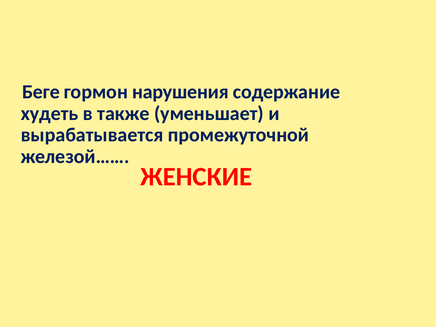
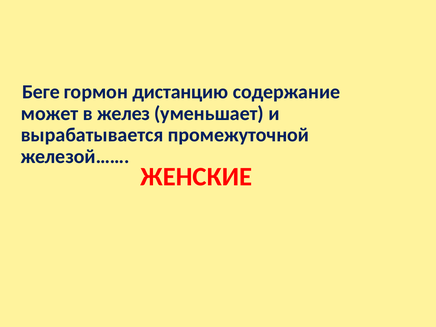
нарушения: нарушения -> дистанцию
худеть: худеть -> может
также: также -> желез
